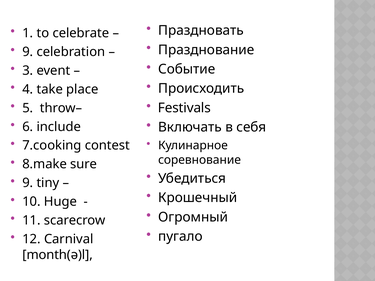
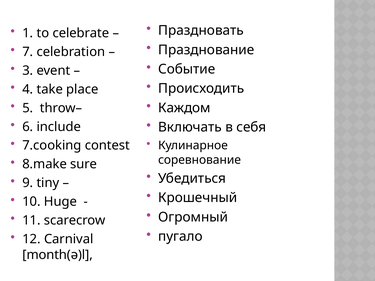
9 at (28, 52): 9 -> 7
Festivals: Festivals -> Каждом
